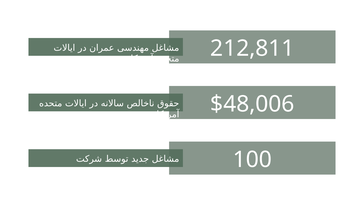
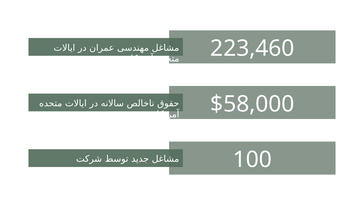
212,811: 212,811 -> 223,460
$48,006: $48,006 -> $58,000
